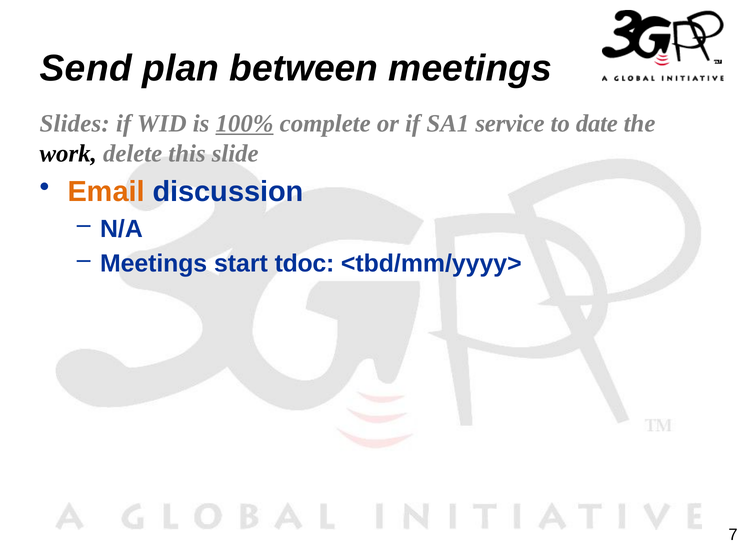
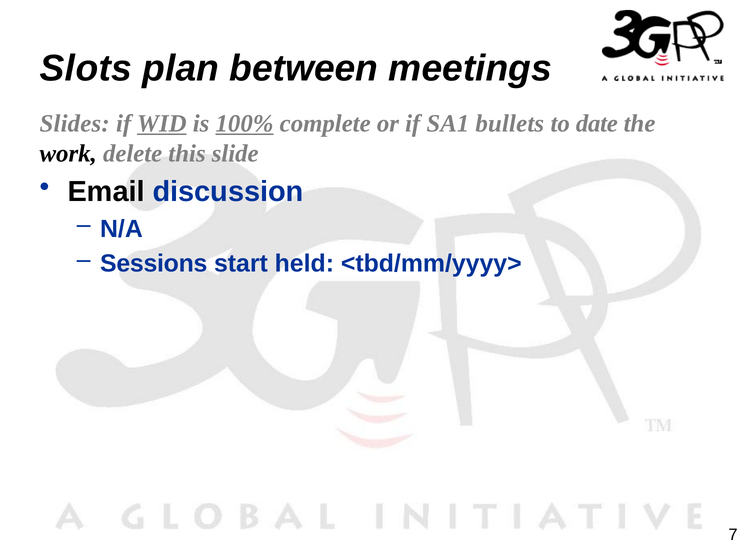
Send: Send -> Slots
WID underline: none -> present
service: service -> bullets
Email colour: orange -> black
Meetings at (154, 263): Meetings -> Sessions
tdoc: tdoc -> held
